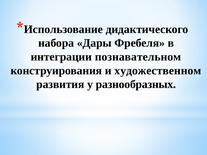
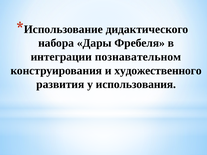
художественном: художественном -> художественного
разнообразных: разнообразных -> использования
